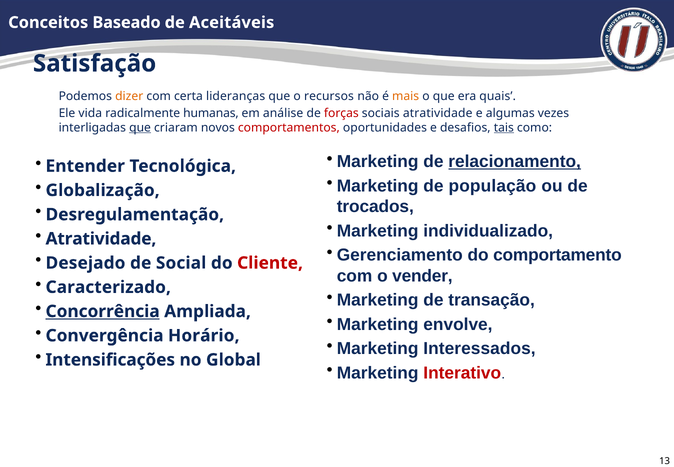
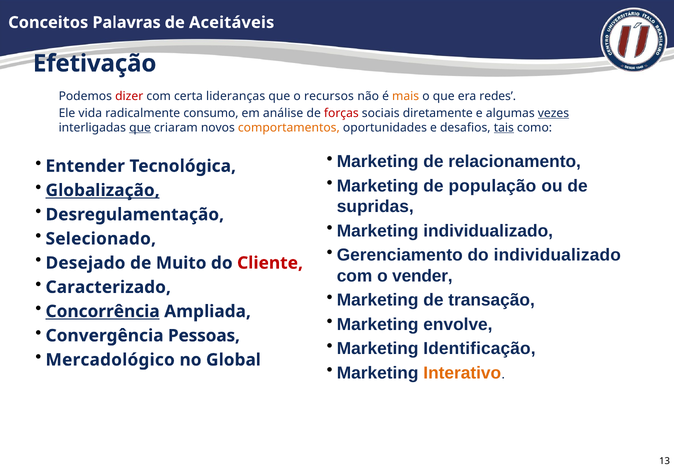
Baseado: Baseado -> Palavras
Satisfação: Satisfação -> Efetivação
dizer colour: orange -> red
quais: quais -> redes
humanas: humanas -> consumo
sociais atratividade: atratividade -> diretamente
vezes underline: none -> present
comportamentos colour: red -> orange
relacionamento underline: present -> none
Globalização underline: none -> present
trocados: trocados -> supridas
Atratividade at (101, 239): Atratividade -> Selecionado
do comportamento: comportamento -> individualizado
Social: Social -> Muito
Horário: Horário -> Pessoas
Interessados: Interessados -> Identificação
Intensificações: Intensificações -> Mercadológico
Interativo colour: red -> orange
